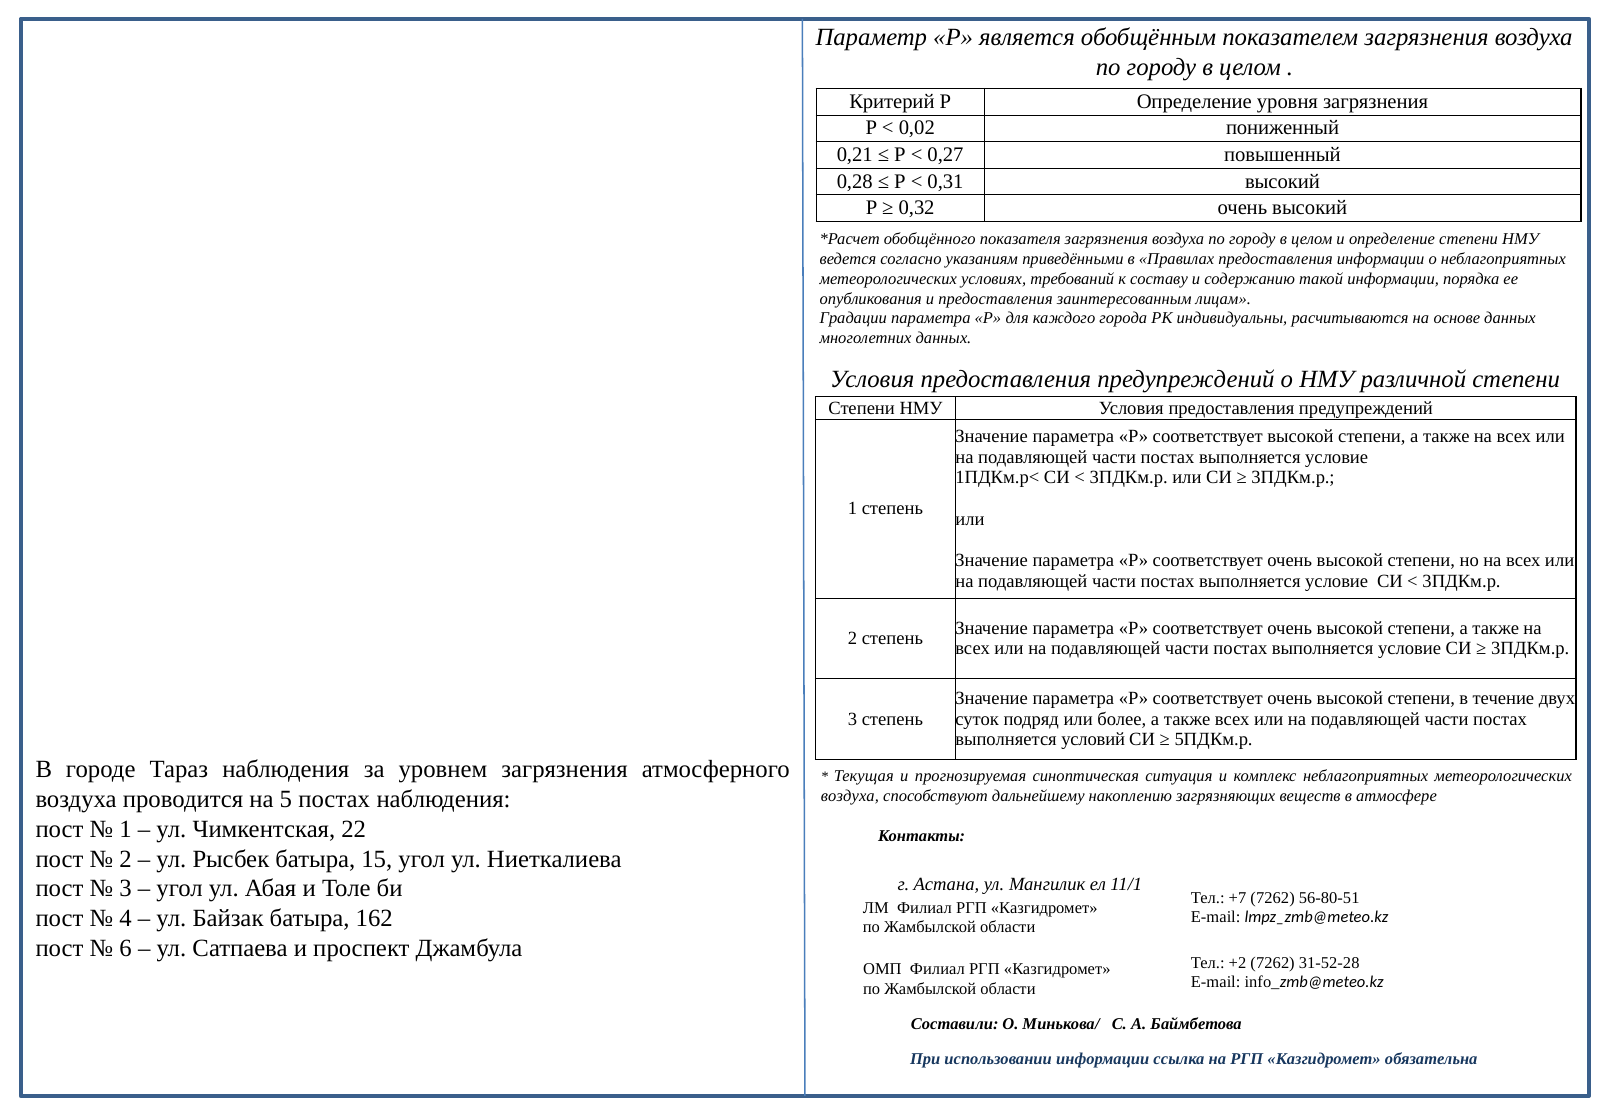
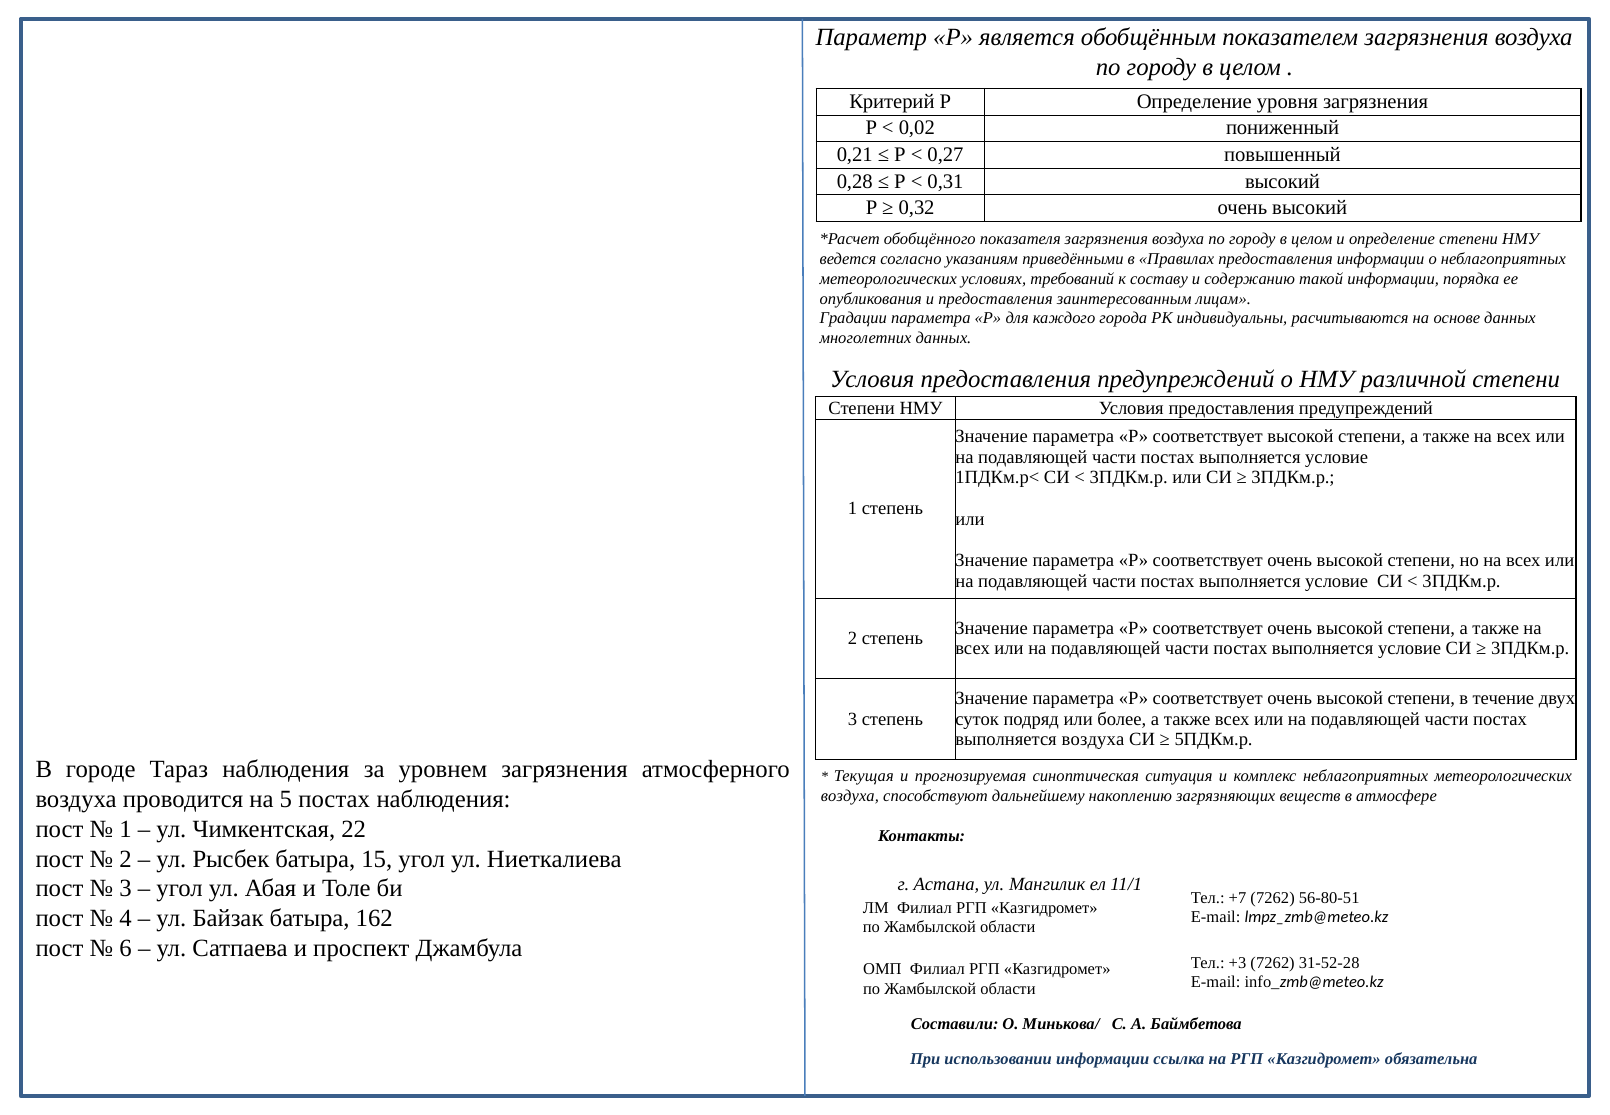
выполняется условий: условий -> воздуха
+2: +2 -> +3
